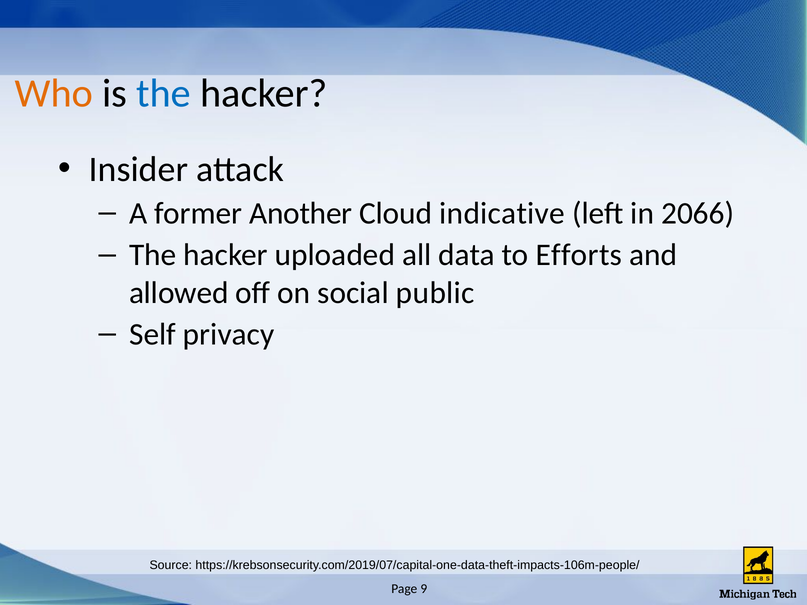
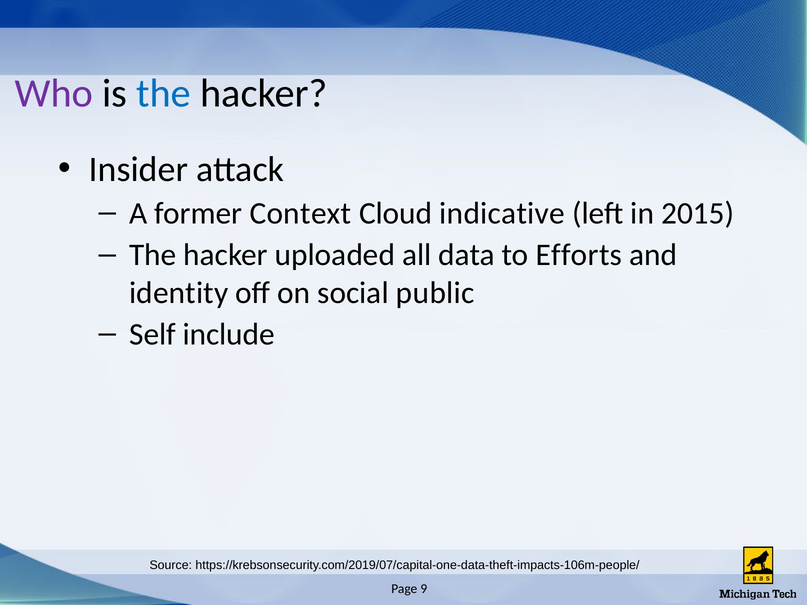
Who colour: orange -> purple
Another: Another -> Context
2066: 2066 -> 2015
allowed: allowed -> identity
privacy: privacy -> include
